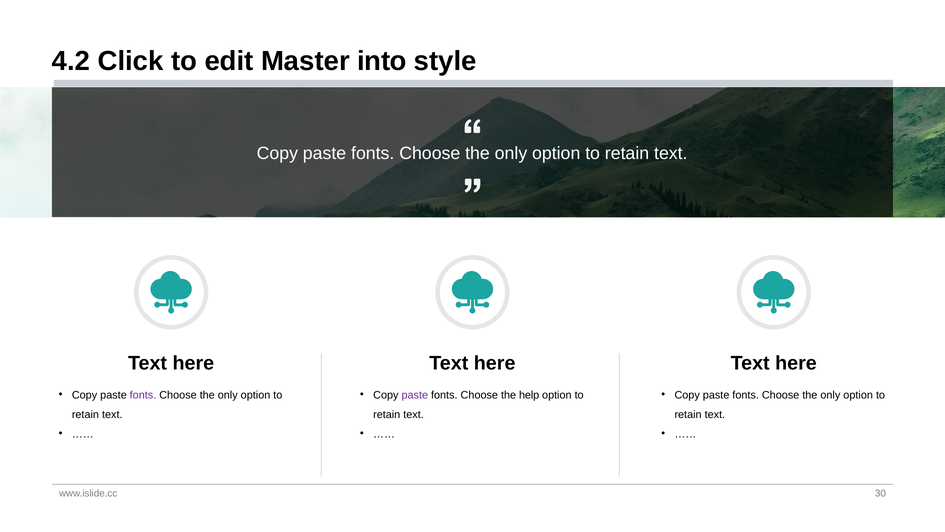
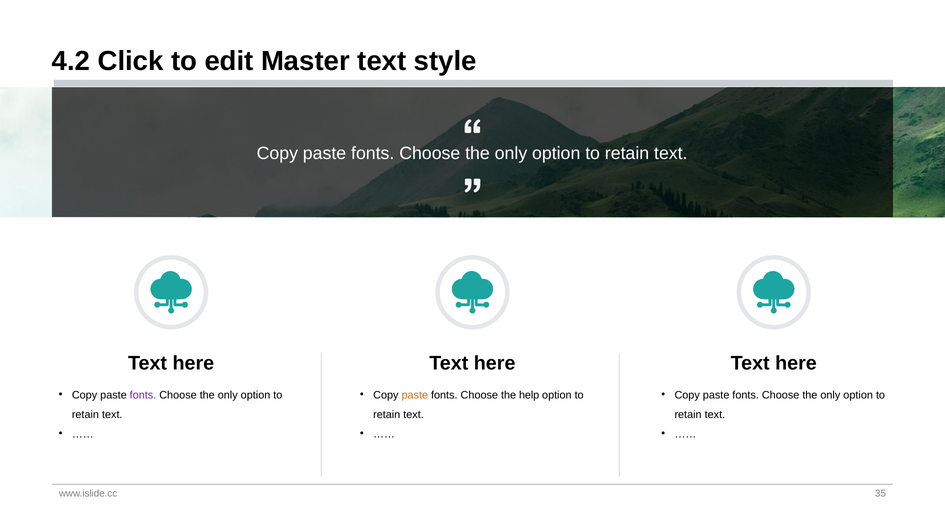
Master into: into -> text
paste at (415, 395) colour: purple -> orange
30: 30 -> 35
